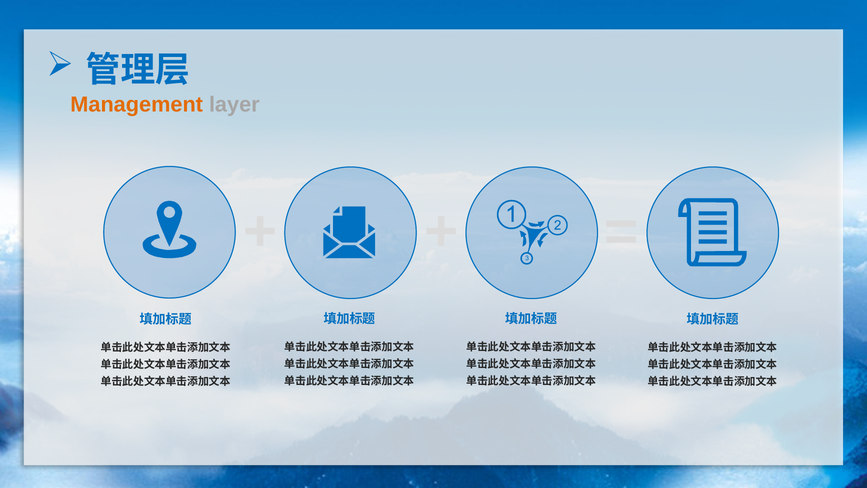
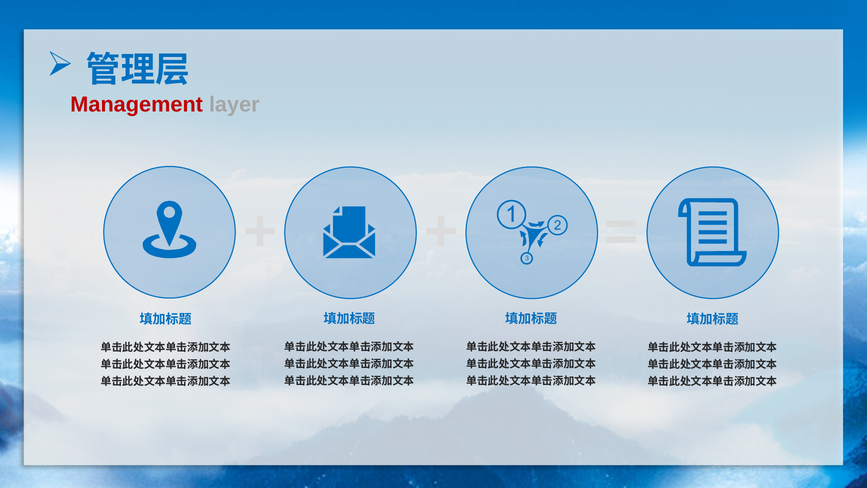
Management colour: orange -> red
